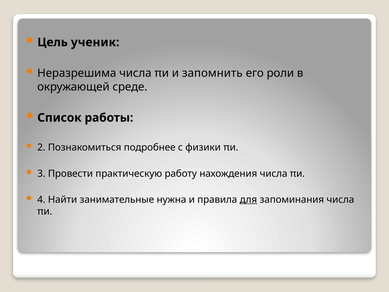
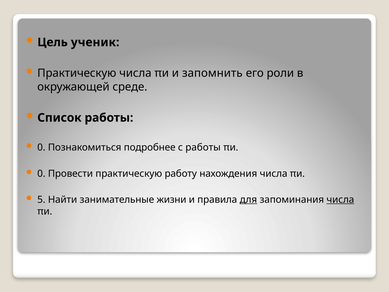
Неразрешима at (77, 73): Неразрешима -> Практическую
2 at (41, 147): 2 -> 0
с физики: физики -> работы
3 at (41, 173): 3 -> 0
4: 4 -> 5
нужна: нужна -> жизни
числа at (340, 199) underline: none -> present
